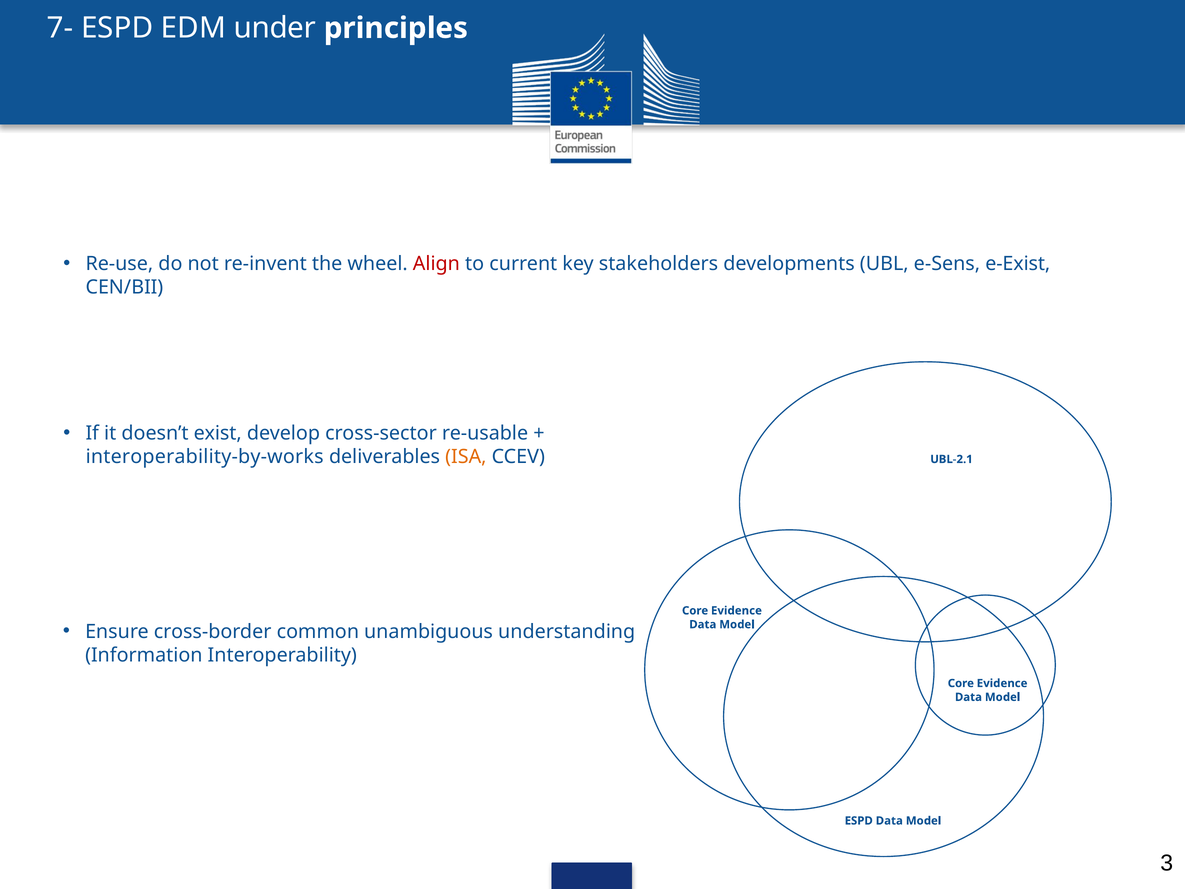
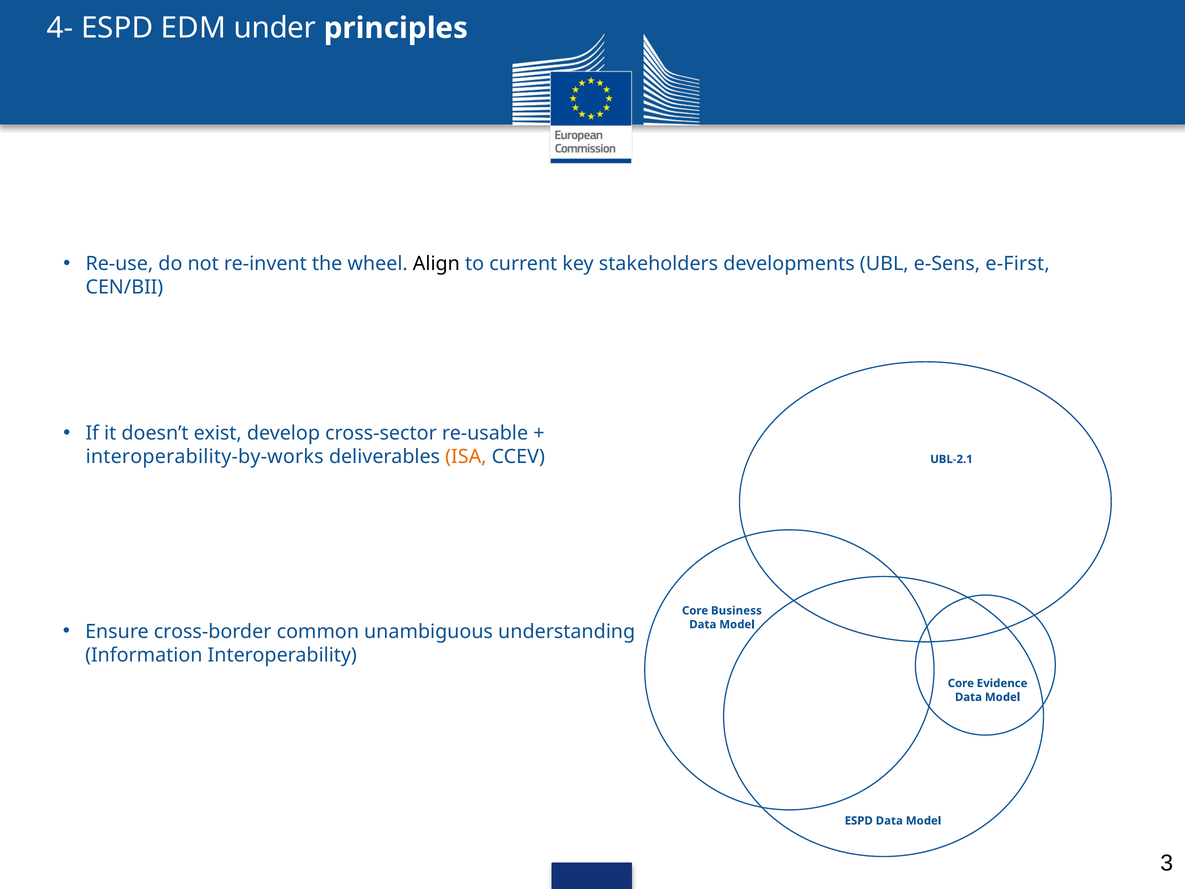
7-: 7- -> 4-
Align colour: red -> black
e-Exist: e-Exist -> e-First
Evidence at (736, 610): Evidence -> Business
